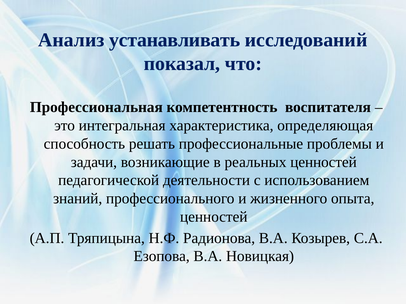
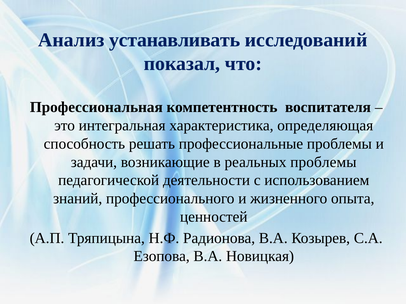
реальных ценностей: ценностей -> проблемы
